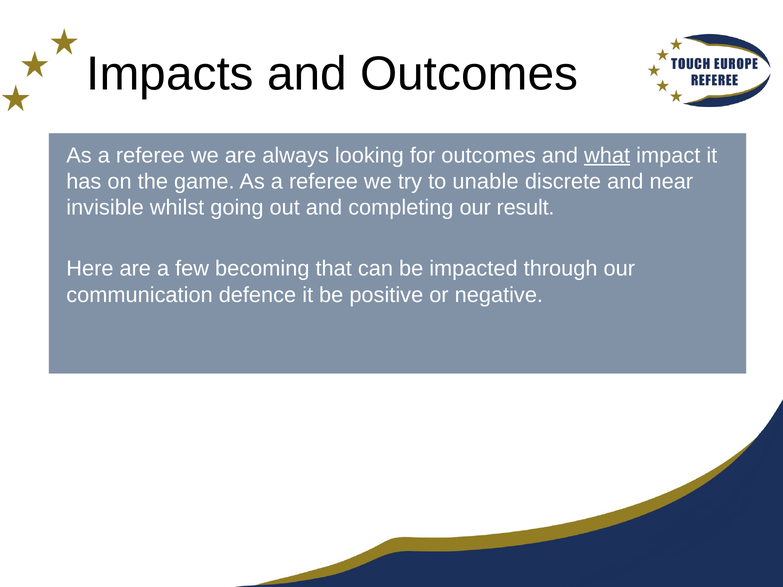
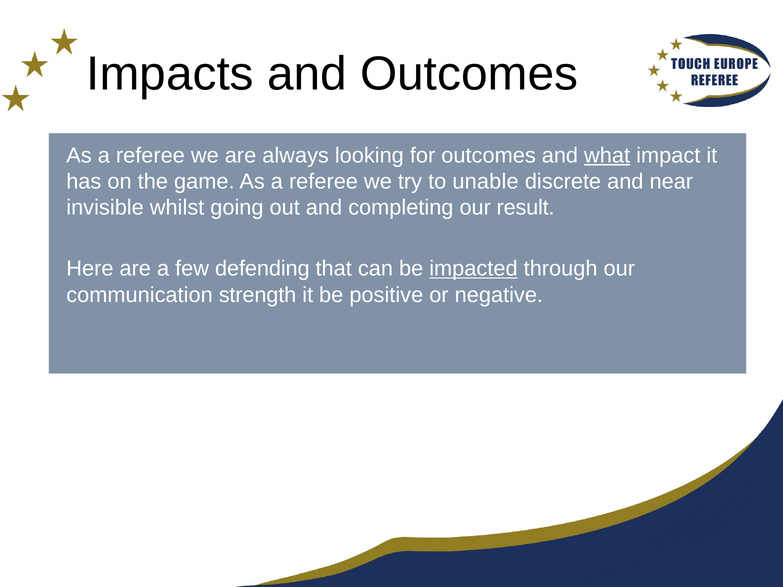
becoming: becoming -> defending
impacted underline: none -> present
defence: defence -> strength
